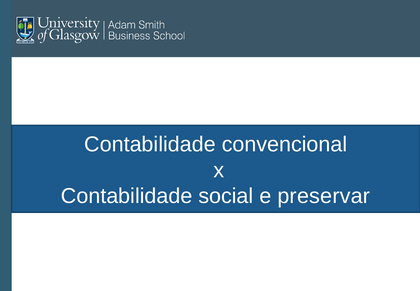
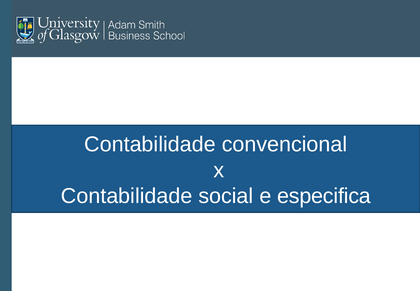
preservar: preservar -> especifica
